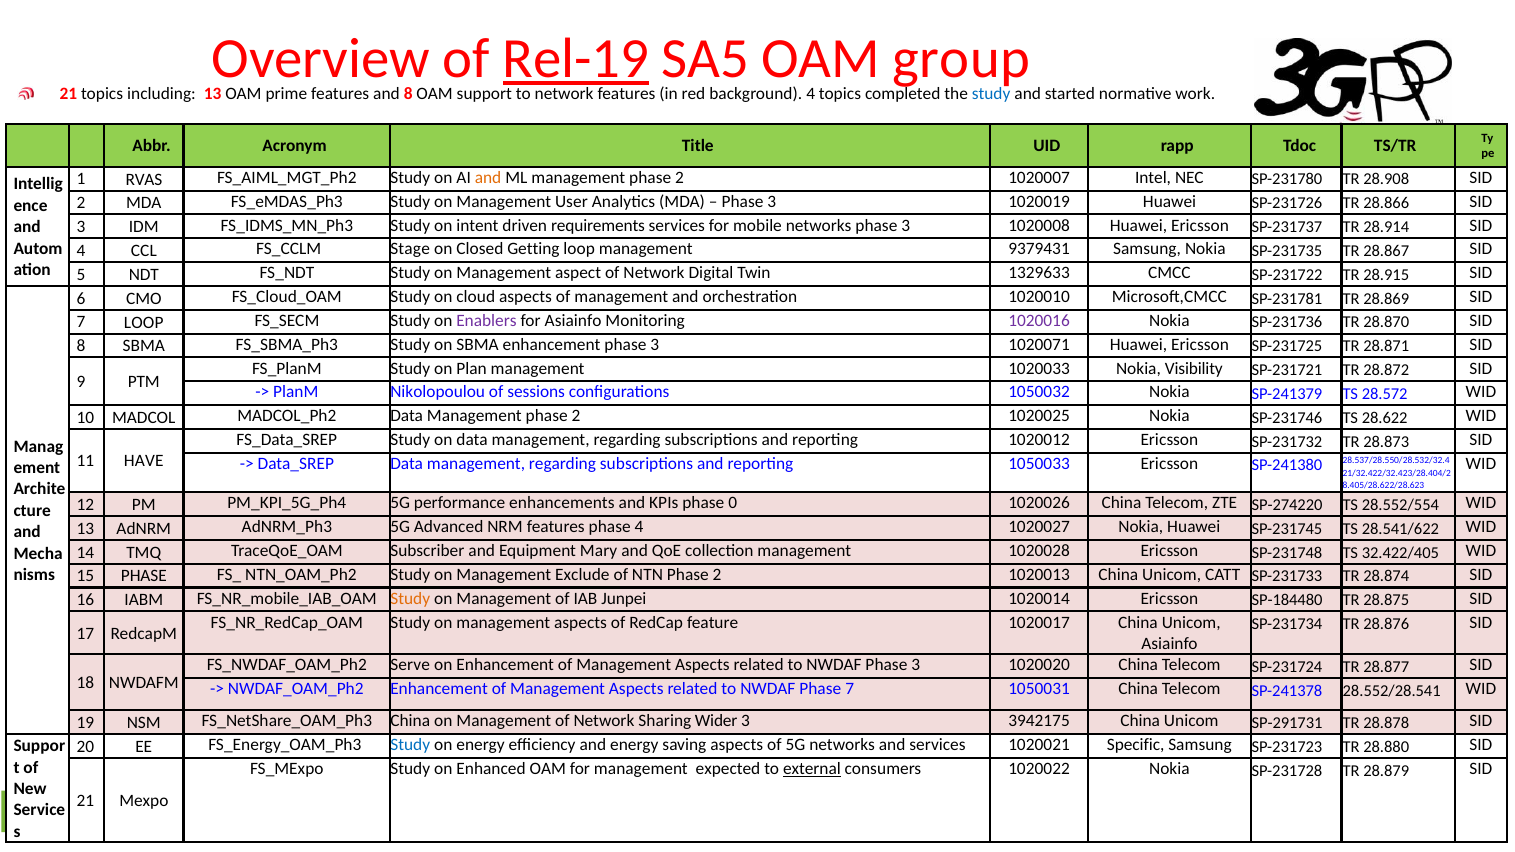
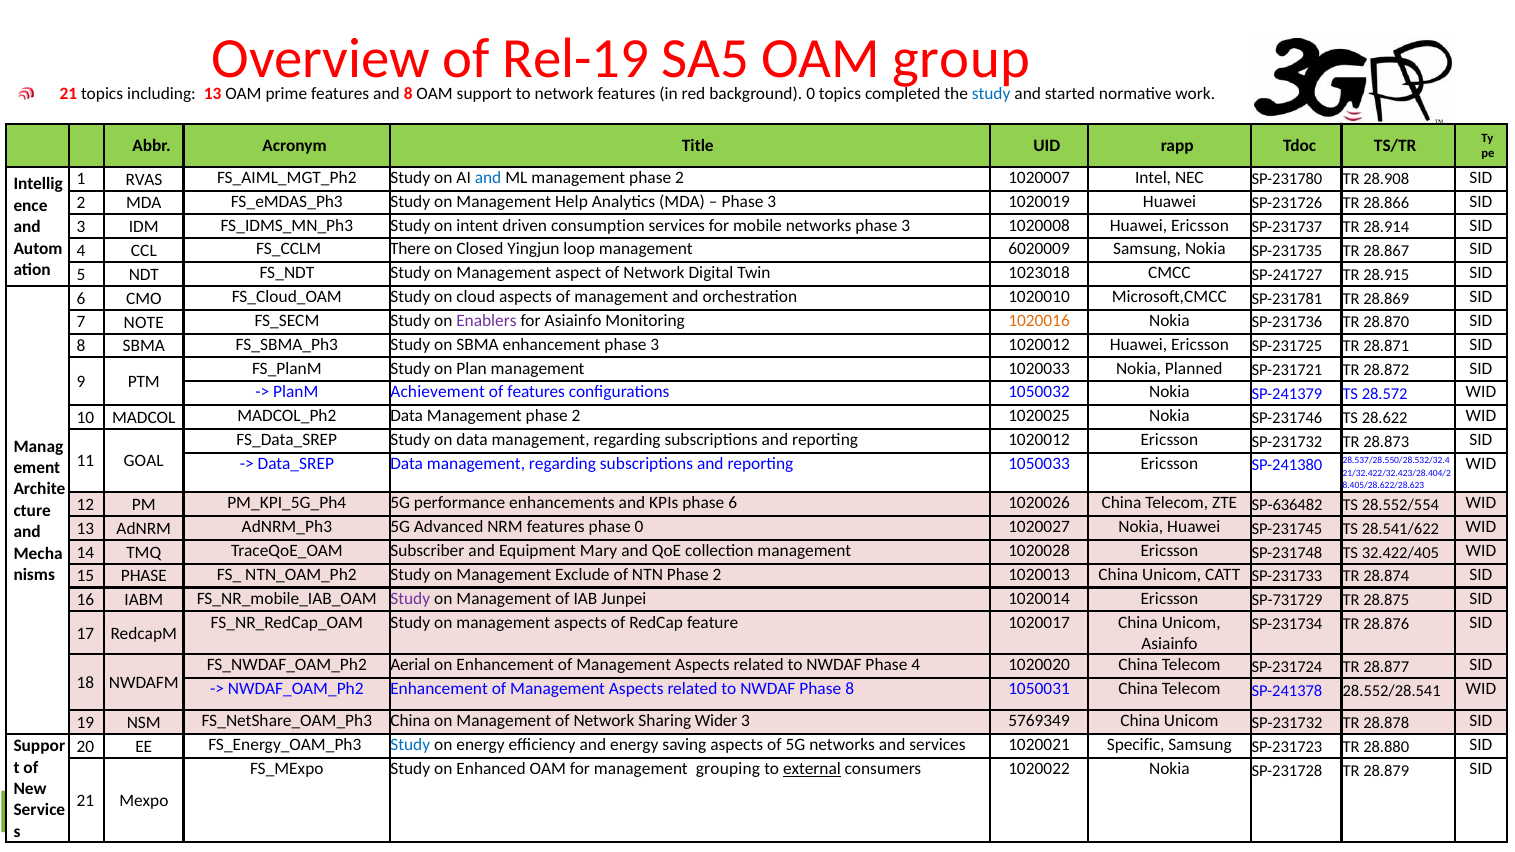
Rel-19 underline: present -> none
background 4: 4 -> 0
and at (488, 178) colour: orange -> blue
User: User -> Help
requirements: requirements -> consumption
Stage: Stage -> There
Getting: Getting -> Yingjun
9379431: 9379431 -> 6020009
1329633: 1329633 -> 1023018
SP-231722: SP-231722 -> SP-241727
7 LOOP: LOOP -> NOTE
1020016 colour: purple -> orange
3 1020071: 1020071 -> 1020012
Visibility: Visibility -> Planned
Nikolopoulou: Nikolopoulou -> Achievement
of sessions: sessions -> features
HAVE: HAVE -> GOAL
phase 0: 0 -> 6
SP-274220: SP-274220 -> SP-636482
phase 4: 4 -> 0
Study at (410, 599) colour: orange -> purple
SP-184480: SP-184480 -> SP-731729
Serve: Serve -> Aerial
NWDAF Phase 3: 3 -> 4
Phase 7: 7 -> 8
3942175: 3942175 -> 5769349
Unicom SP-291731: SP-291731 -> SP-231732
expected: expected -> grouping
